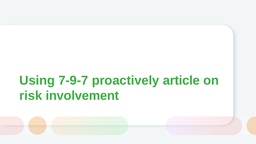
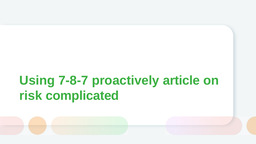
7-9-7: 7-9-7 -> 7-8-7
involvement: involvement -> complicated
